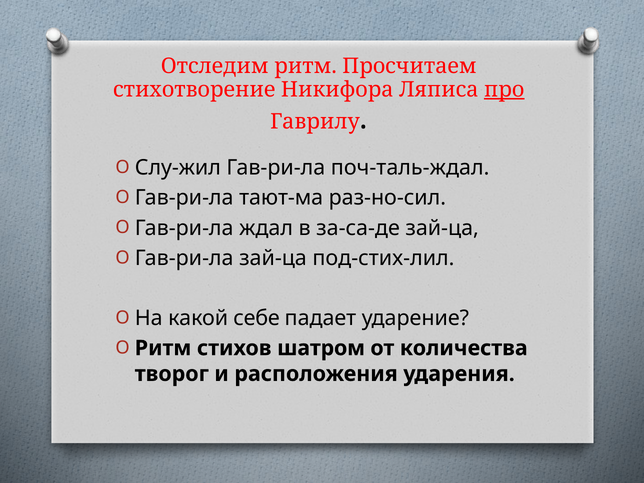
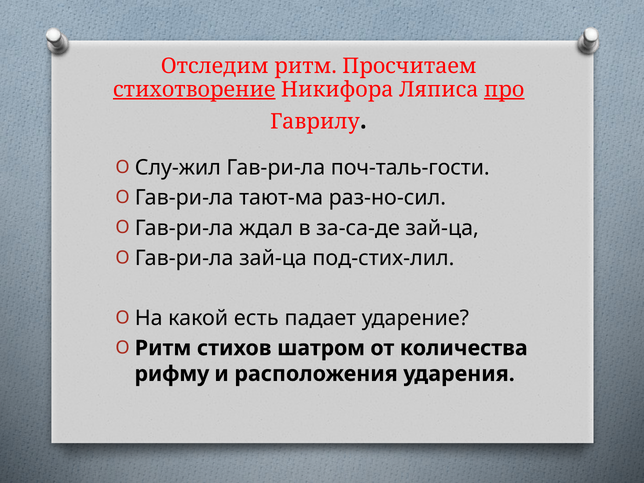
стихотворение underline: none -> present
поч-таль-ждал: поч-таль-ждал -> поч-таль-гости
себе: себе -> есть
творог: творог -> рифму
